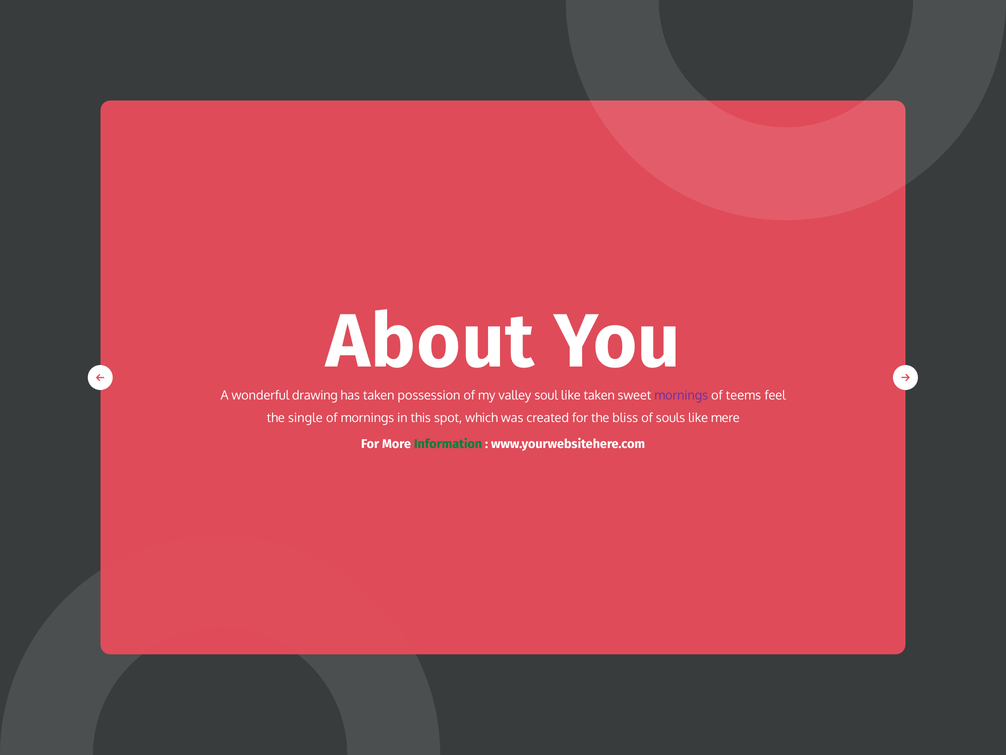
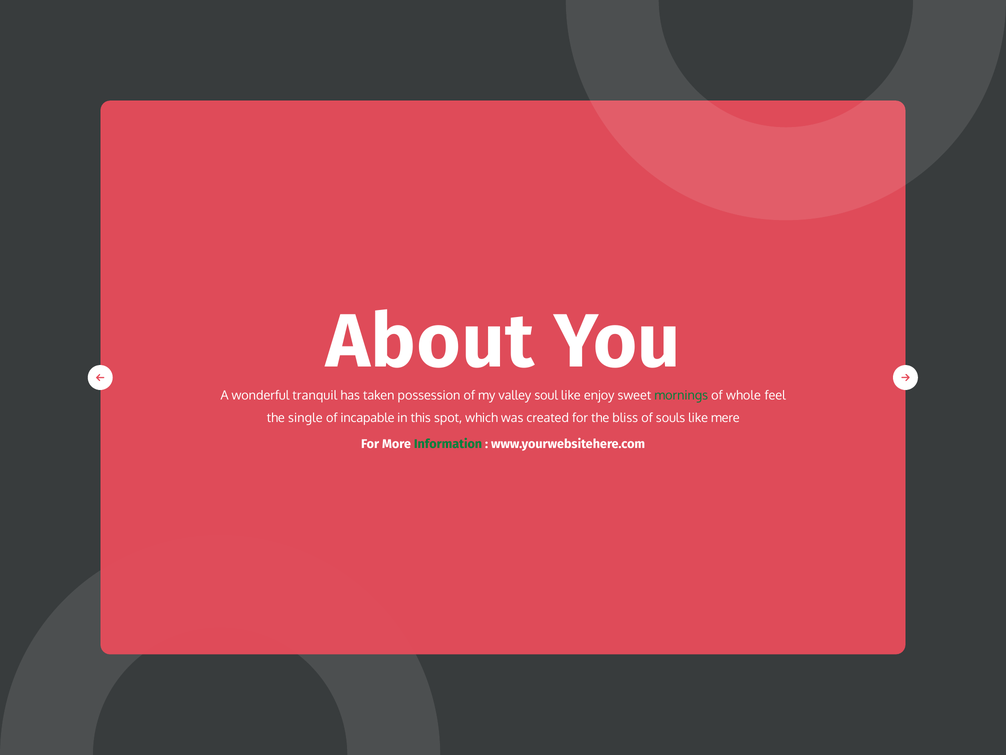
drawing: drawing -> tranquil
like taken: taken -> enjoy
mornings at (681, 395) colour: purple -> green
teems: teems -> whole
of mornings: mornings -> incapable
